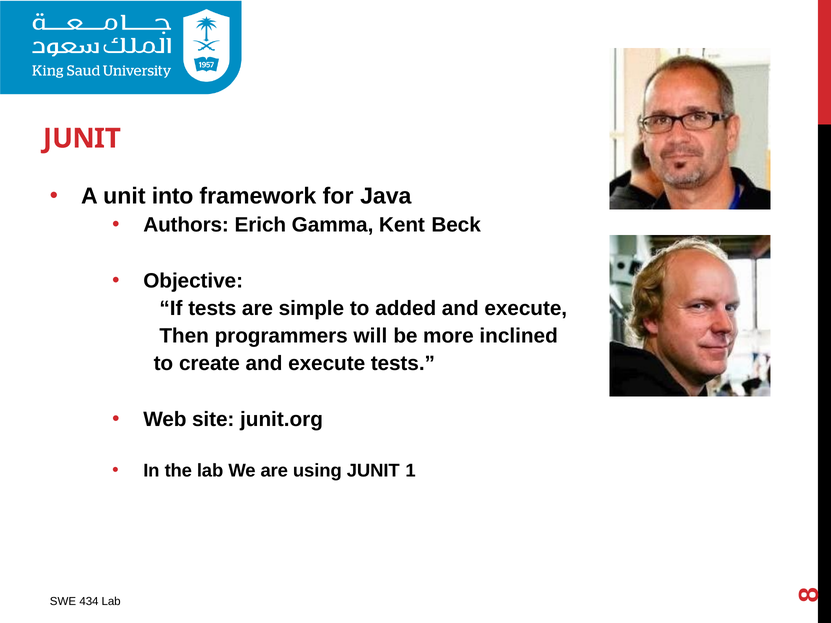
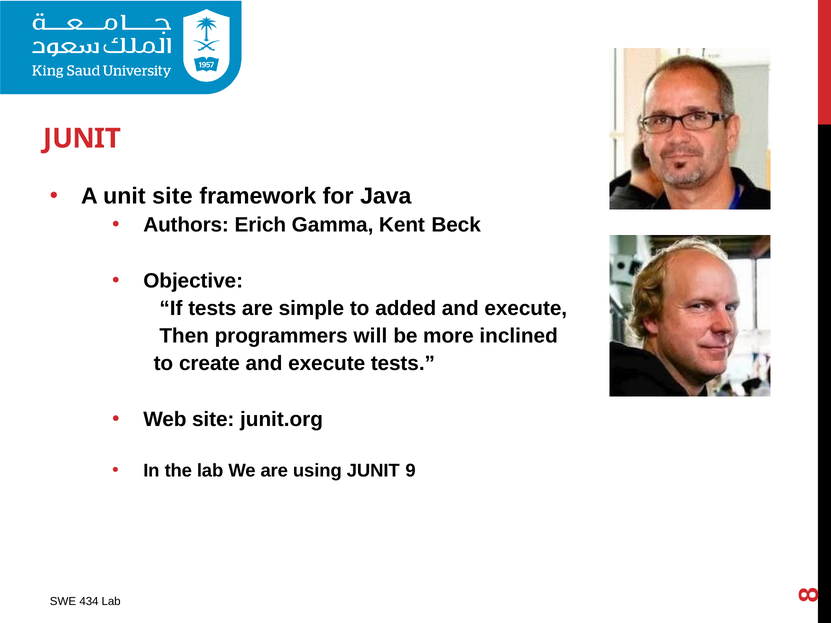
unit into: into -> site
1: 1 -> 9
